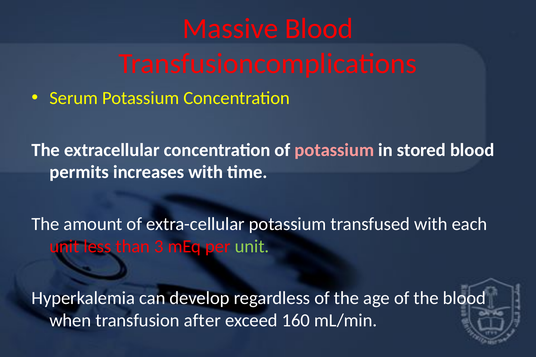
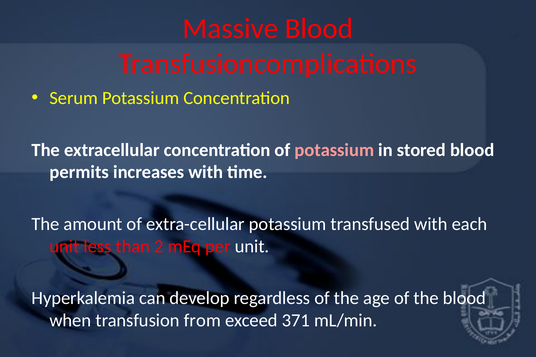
3: 3 -> 2
unit at (252, 247) colour: light green -> white
after: after -> from
160: 160 -> 371
